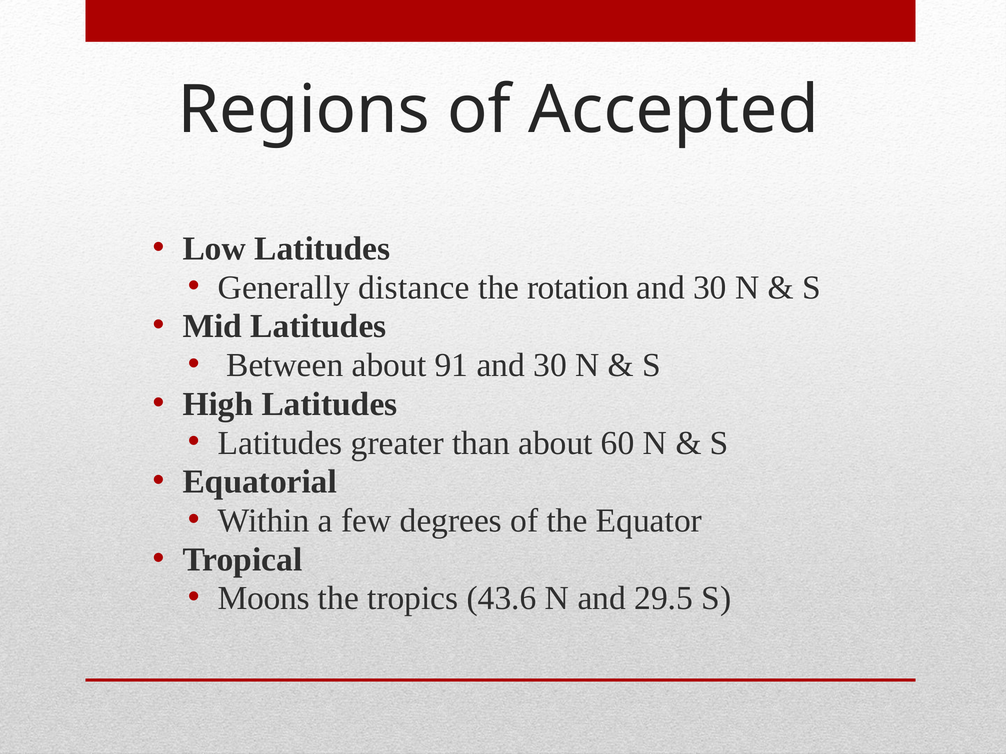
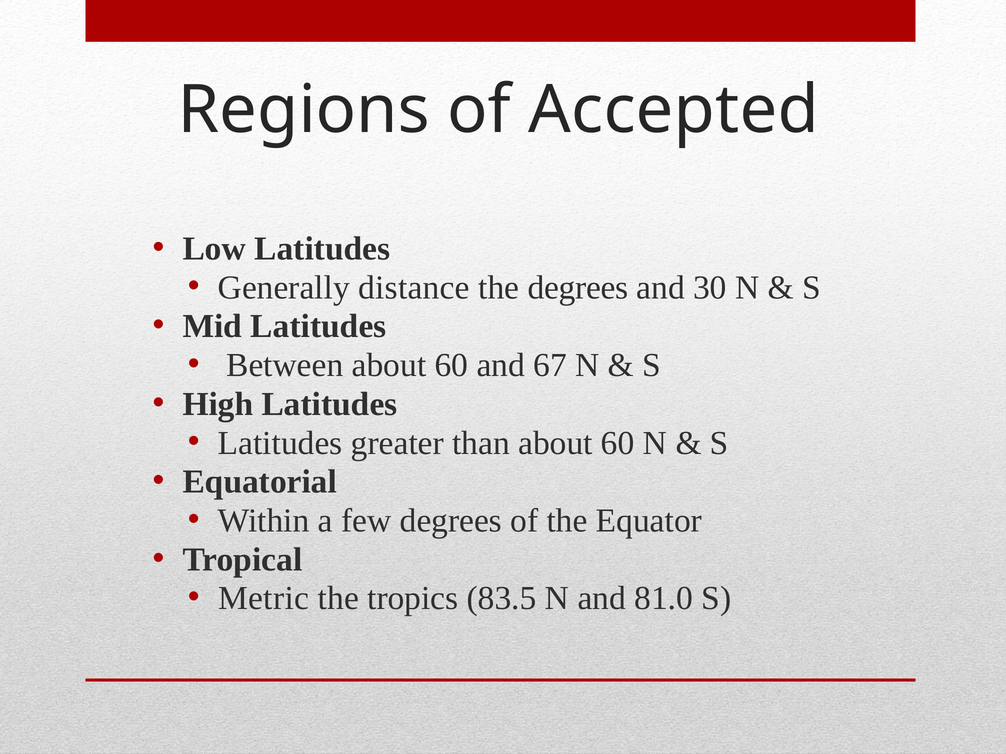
the rotation: rotation -> degrees
Between about 91: 91 -> 60
30 at (550, 365): 30 -> 67
Moons: Moons -> Metric
43.6: 43.6 -> 83.5
29.5: 29.5 -> 81.0
